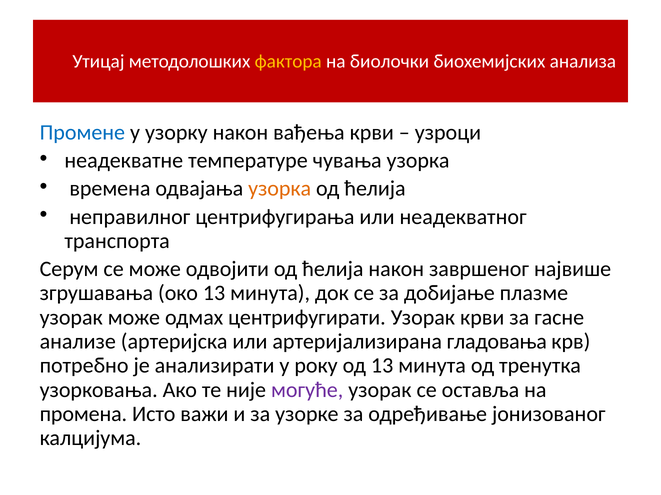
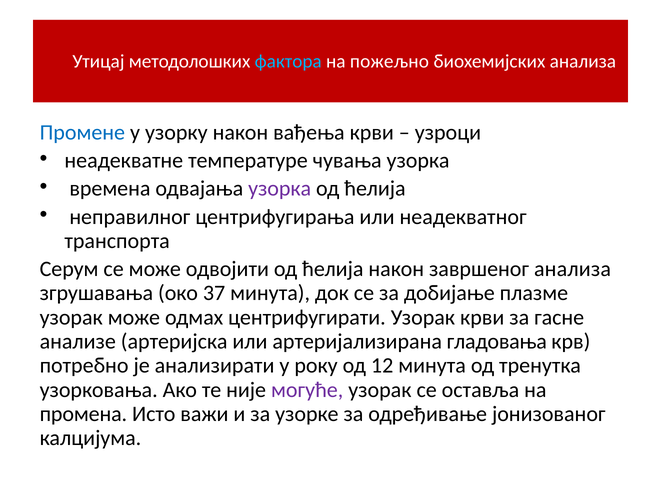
фактора colour: yellow -> light blue
биолочки: биолочки -> пожељно
узорка at (280, 189) colour: orange -> purple
завршеног највише: највише -> анализа
око 13: 13 -> 37
од 13: 13 -> 12
